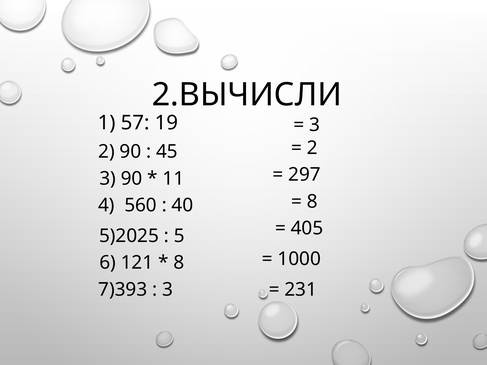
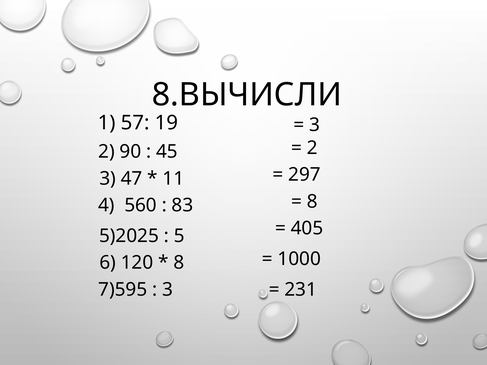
2.ВЫЧИСЛИ: 2.ВЫЧИСЛИ -> 8.ВЫЧИСЛИ
3 90: 90 -> 47
40: 40 -> 83
121: 121 -> 120
7)393: 7)393 -> 7)595
